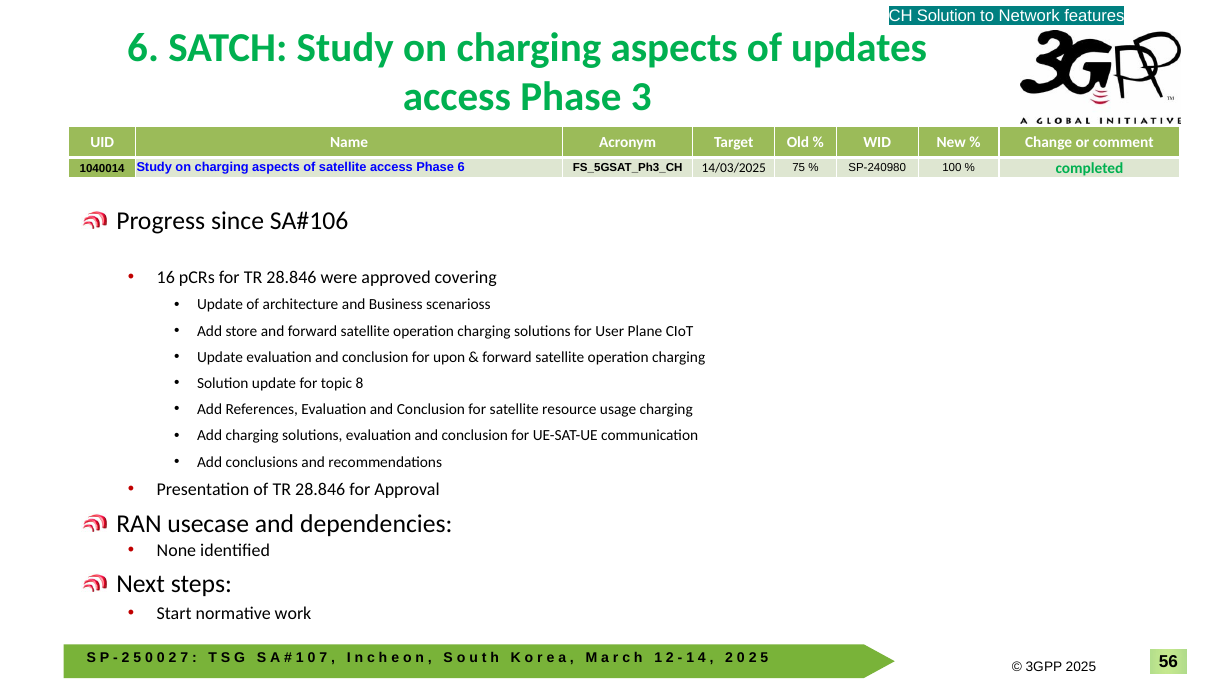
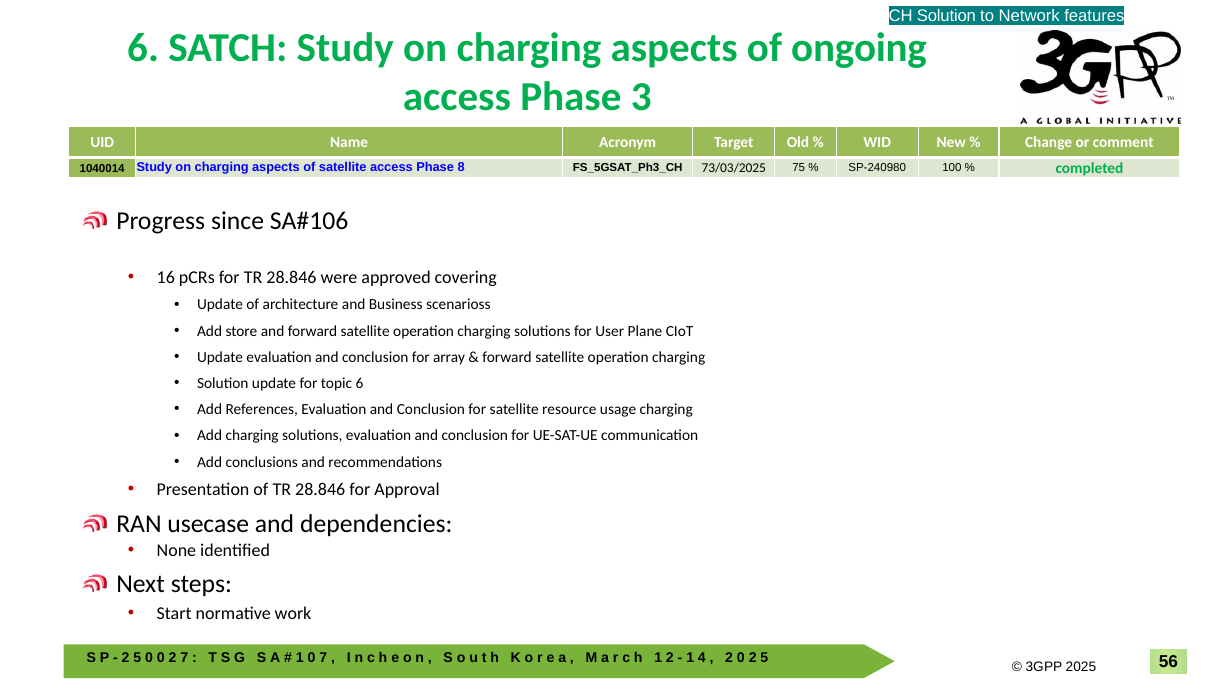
updates: updates -> ongoing
Phase 6: 6 -> 8
14/03/2025: 14/03/2025 -> 73/03/2025
upon: upon -> array
topic 8: 8 -> 6
